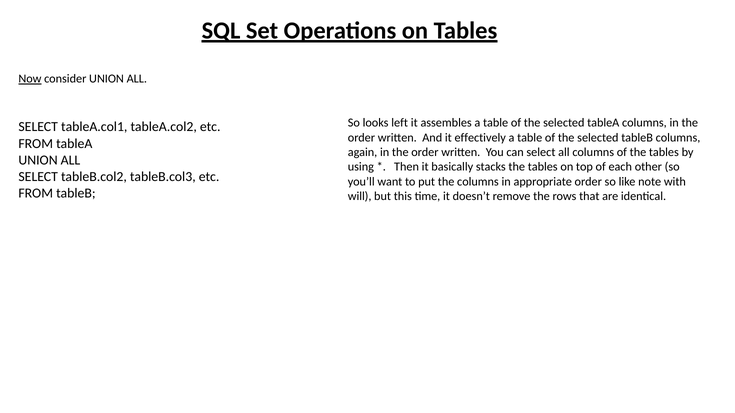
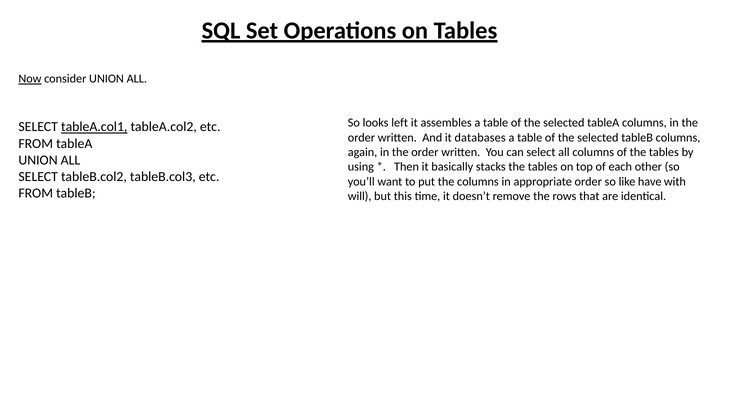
tableA.col1 underline: none -> present
effectively: effectively -> databases
note: note -> have
